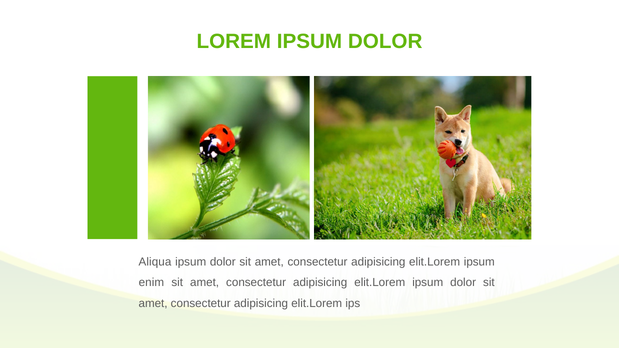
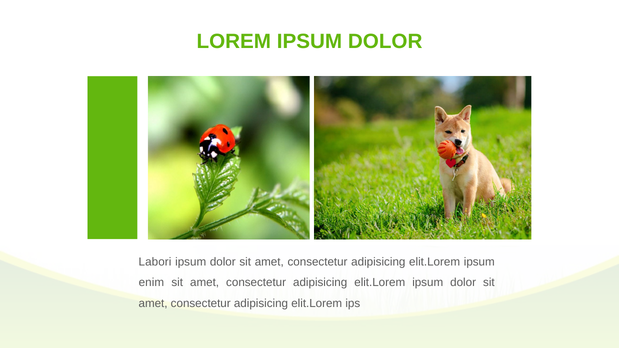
Aliqua: Aliqua -> Labori
